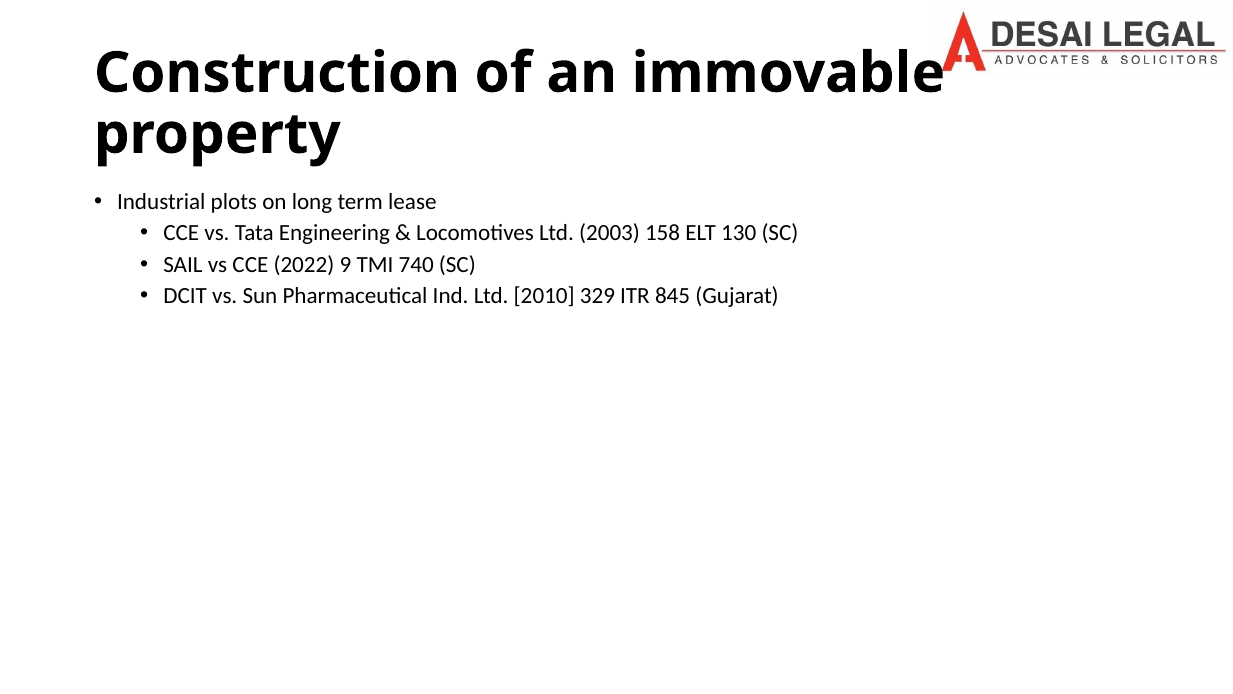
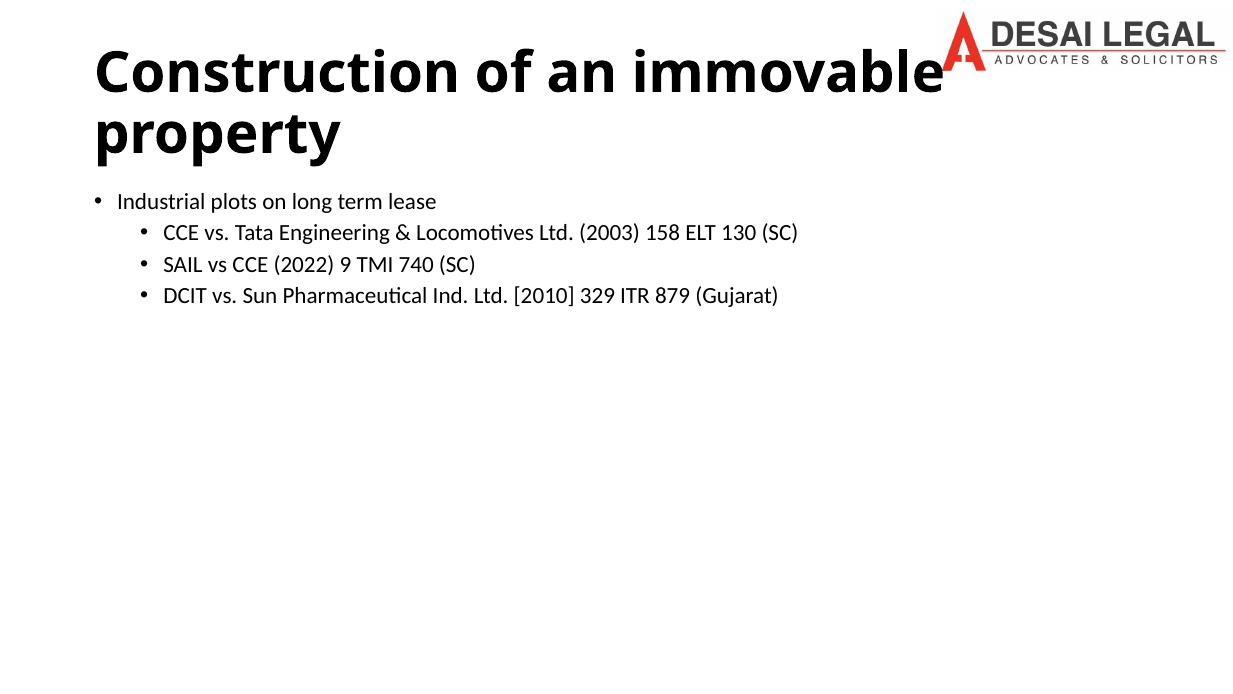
845: 845 -> 879
